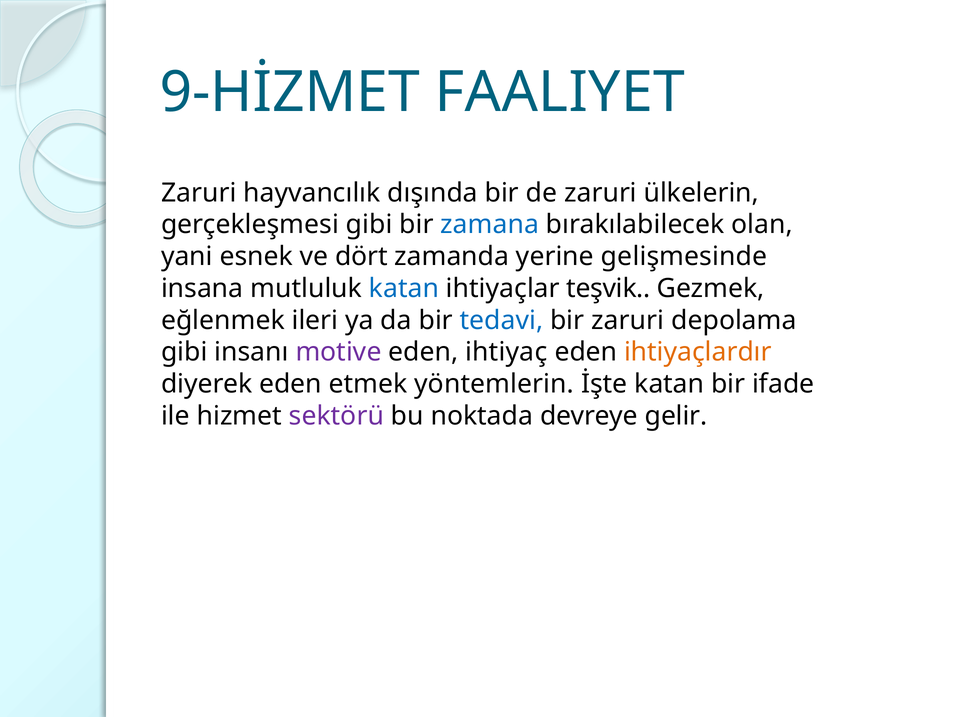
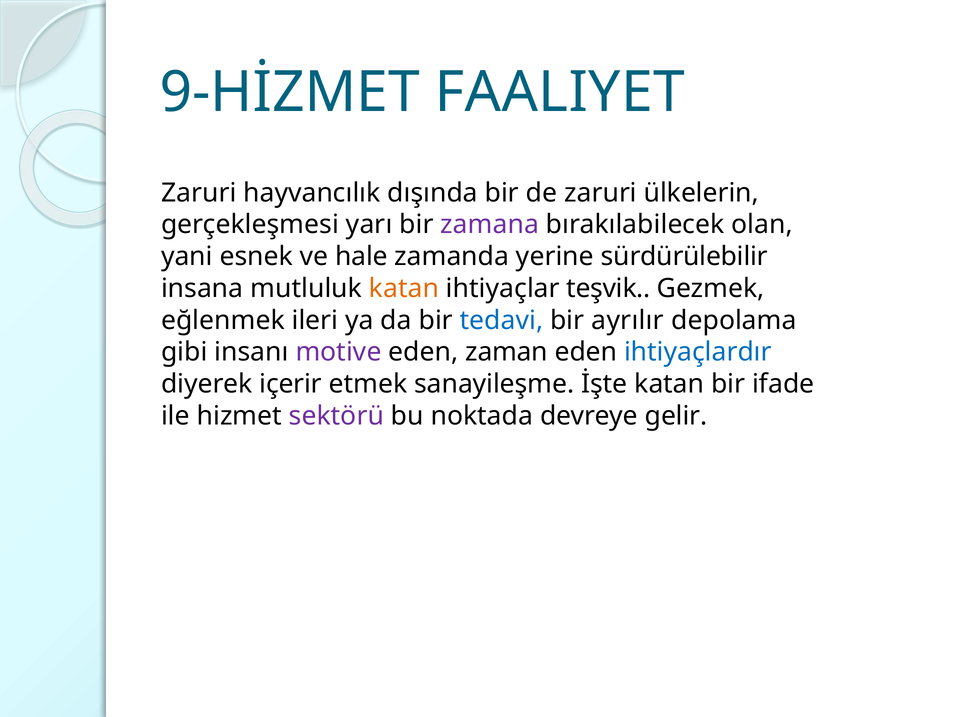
gerçekleşmesi gibi: gibi -> yarı
zamana colour: blue -> purple
dört: dört -> hale
gelişmesinde: gelişmesinde -> sürdürülebilir
katan at (404, 288) colour: blue -> orange
bir zaruri: zaruri -> ayrılır
ihtiyaç: ihtiyaç -> zaman
ihtiyaçlardır colour: orange -> blue
diyerek eden: eden -> içerir
yöntemlerin: yöntemlerin -> sanayileşme
